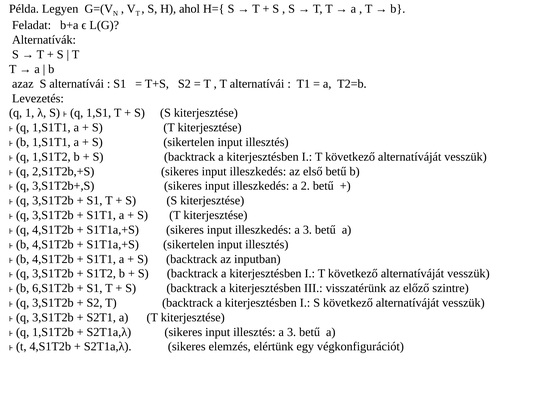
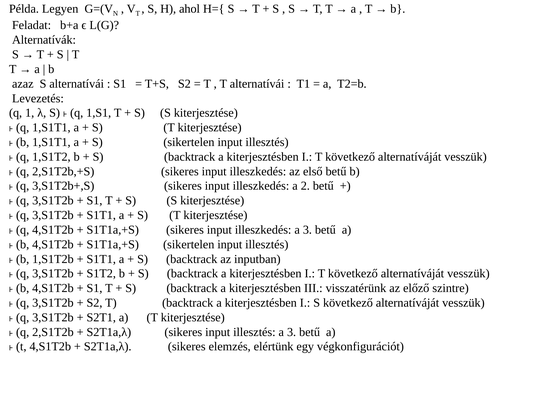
4,S1T2b at (53, 259): 4,S1T2b -> 1,S1T2b
6,S1T2b at (53, 288): 6,S1T2b -> 4,S1T2b
1,S1T2b: 1,S1T2b -> 2,S1T2b
